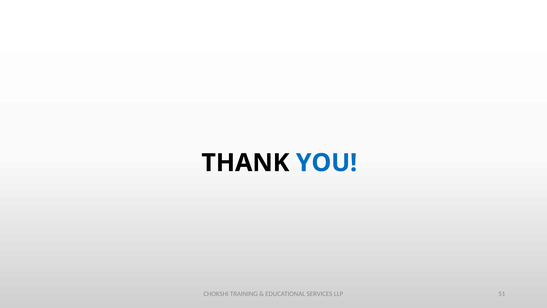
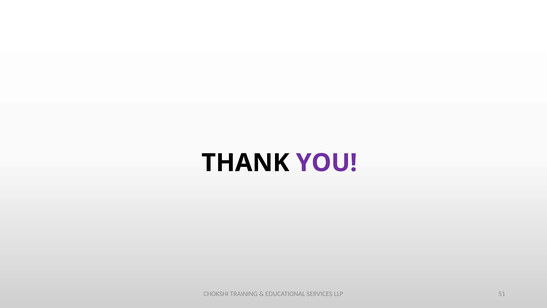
YOU colour: blue -> purple
